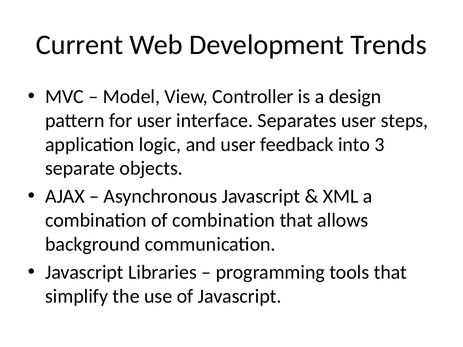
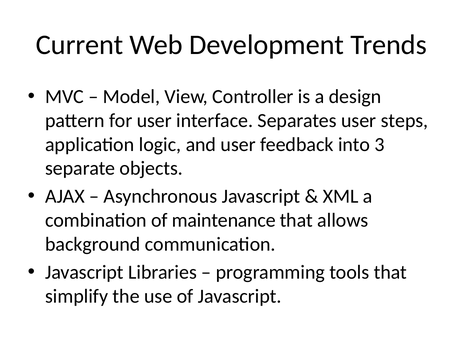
of combination: combination -> maintenance
